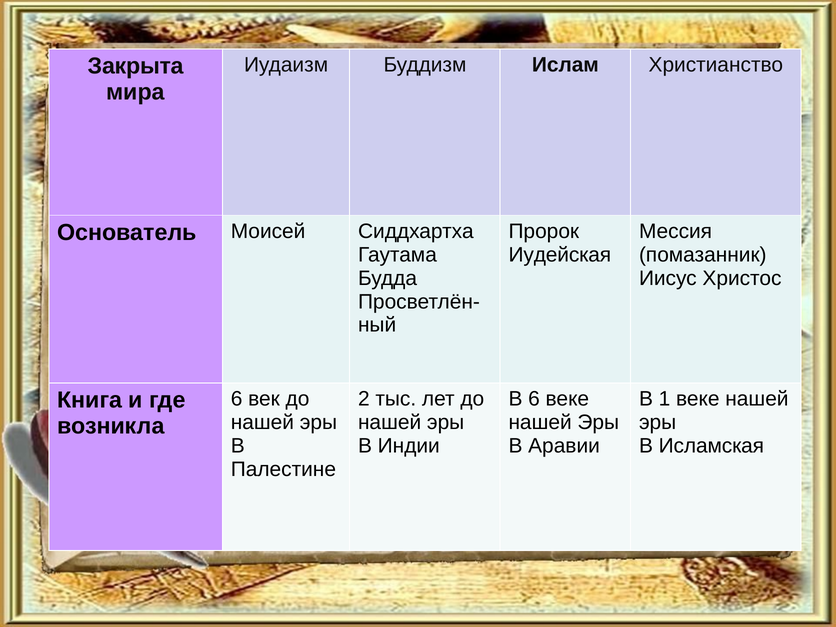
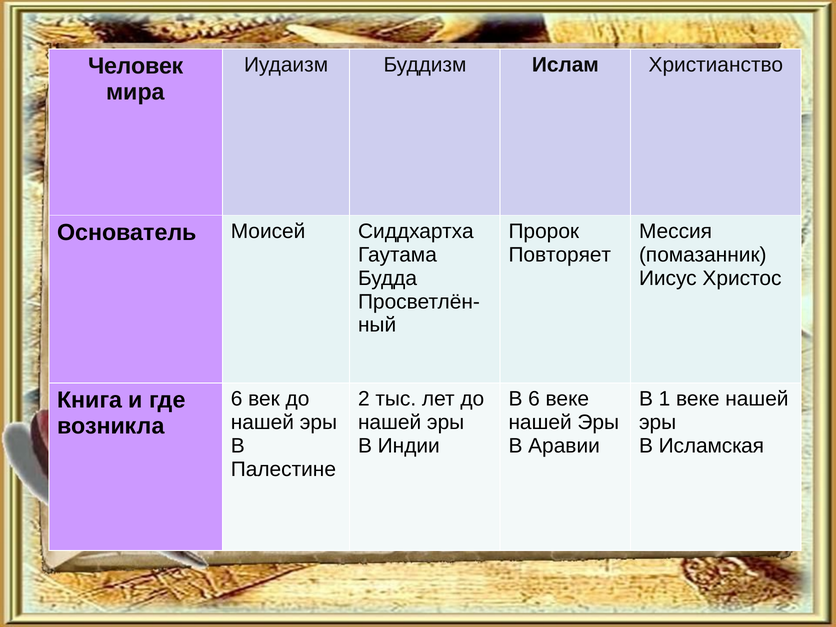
Закрыта: Закрыта -> Человек
Иудейская: Иудейская -> Повторяет
